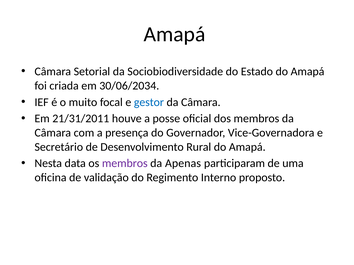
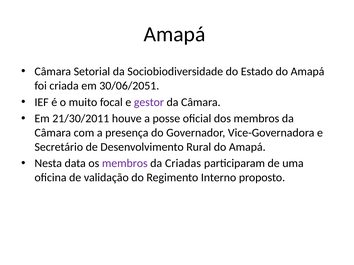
30/06/2034: 30/06/2034 -> 30/06/2051
gestor colour: blue -> purple
21/31/2011: 21/31/2011 -> 21/30/2011
Apenas: Apenas -> Criadas
